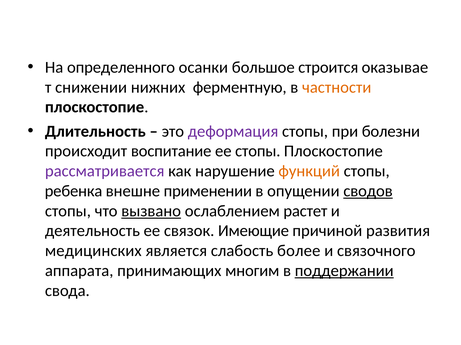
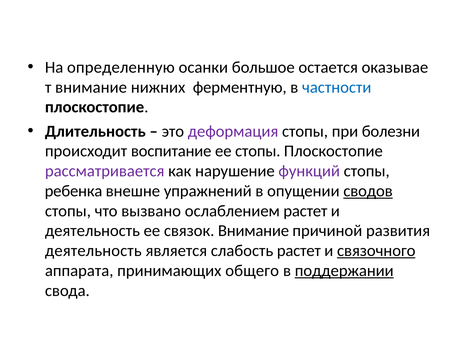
определенного: определенного -> определенную
строится: строится -> остается
снижении at (91, 87): снижении -> внимание
частности colour: orange -> blue
функций colour: orange -> purple
применении: применении -> упражнений
вызвано underline: present -> none
связок Имеющие: Имеющие -> Внимание
медицинских at (93, 251): медицинских -> деятельность
слабость более: более -> растет
связочного underline: none -> present
многим: многим -> общего
